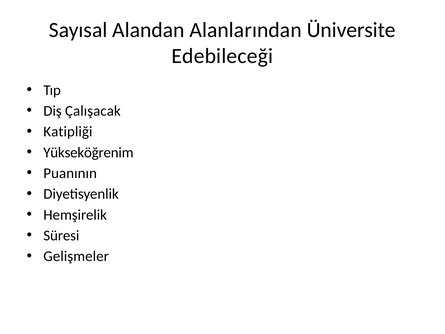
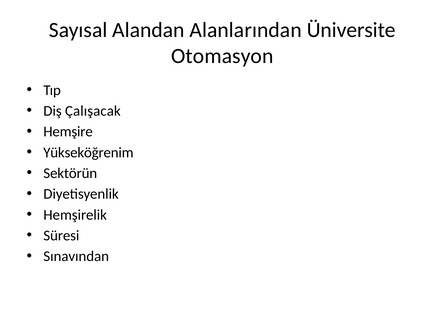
Edebileceği: Edebileceği -> Otomasyon
Katipliği: Katipliği -> Hemşire
Puanının: Puanının -> Sektörün
Gelişmeler: Gelişmeler -> Sınavından
